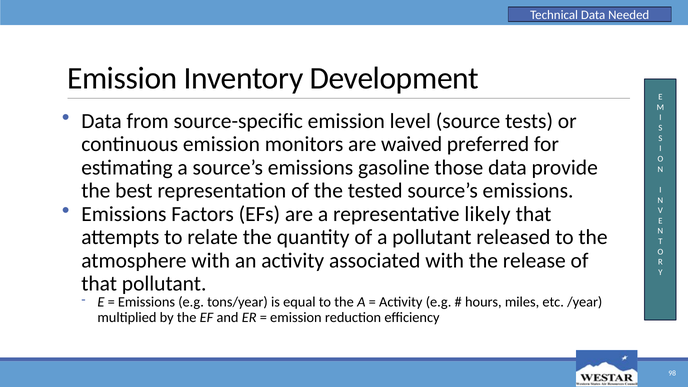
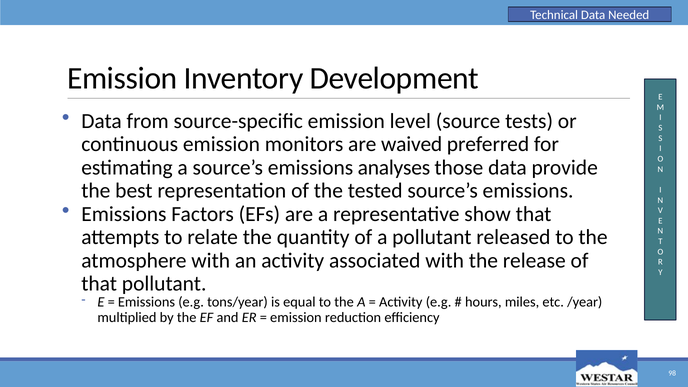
gasoline: gasoline -> analyses
likely: likely -> show
